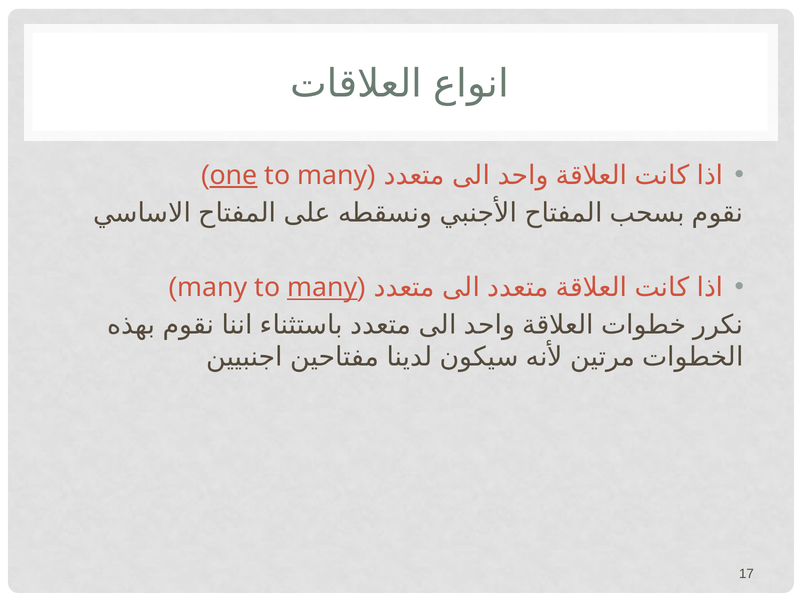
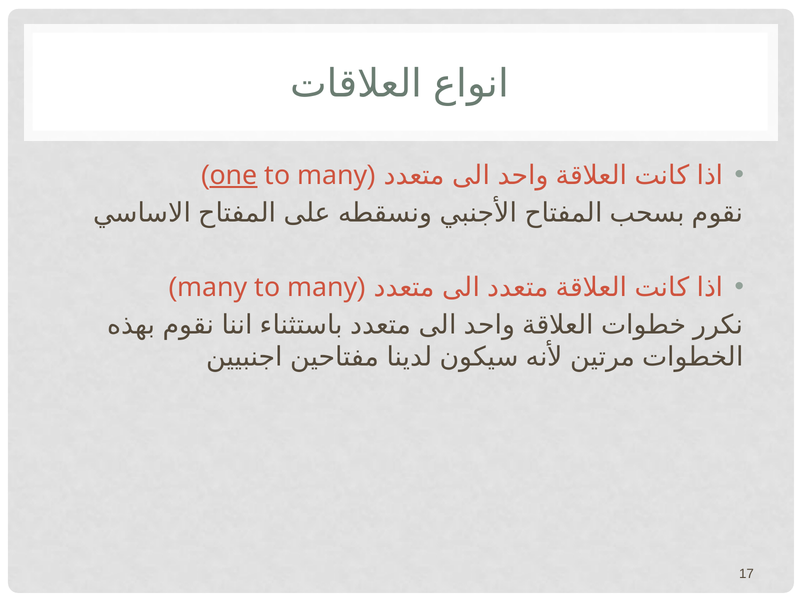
many at (322, 288) underline: present -> none
